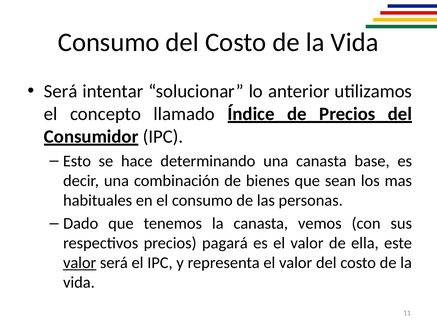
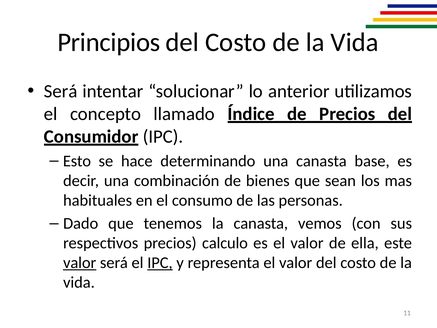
Consumo at (109, 42): Consumo -> Principios
pagará: pagará -> calculo
IPC at (160, 263) underline: none -> present
